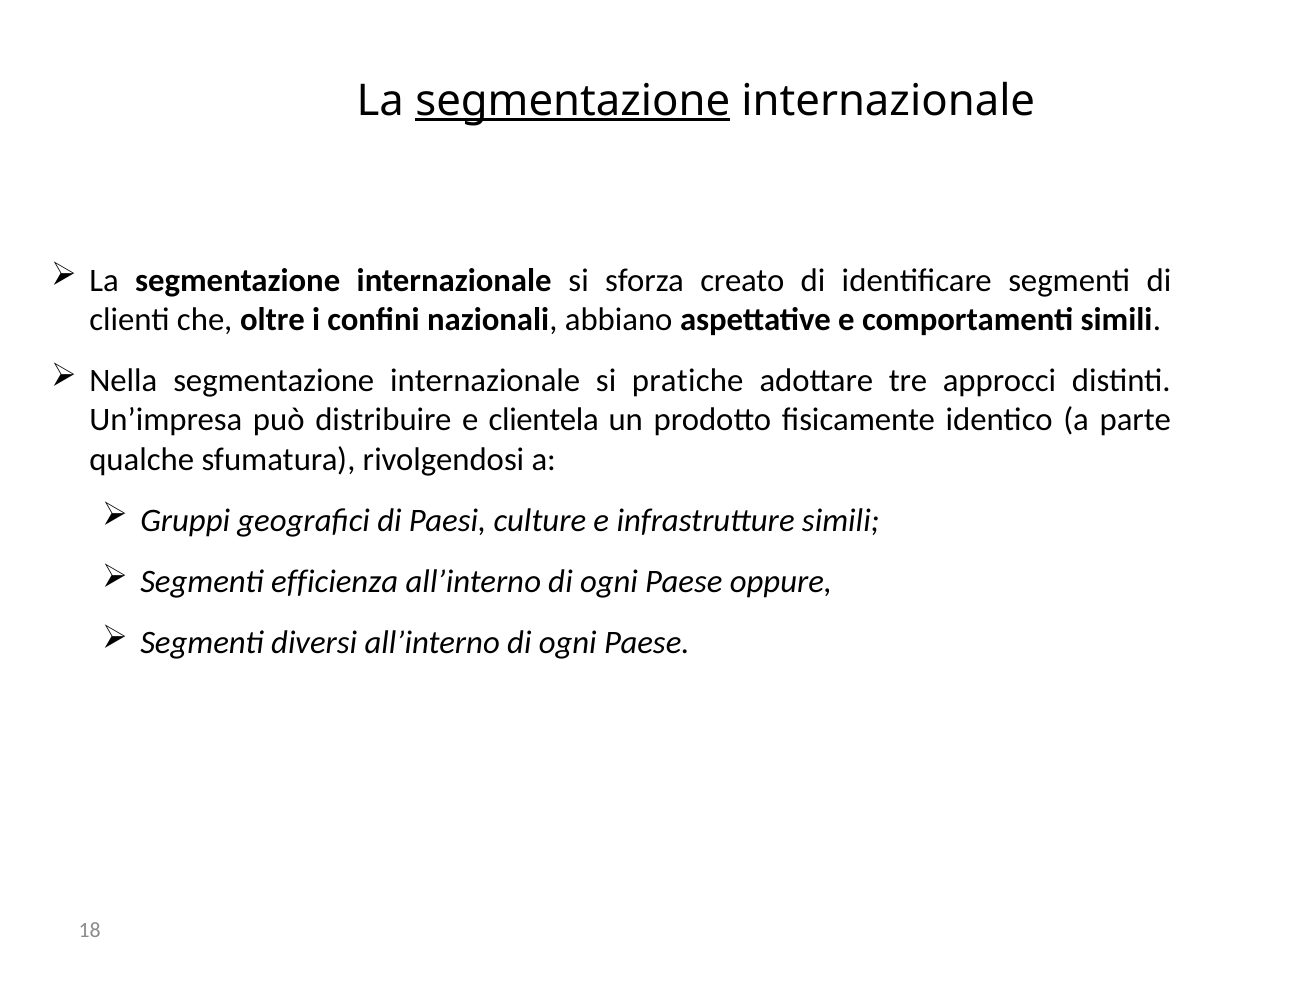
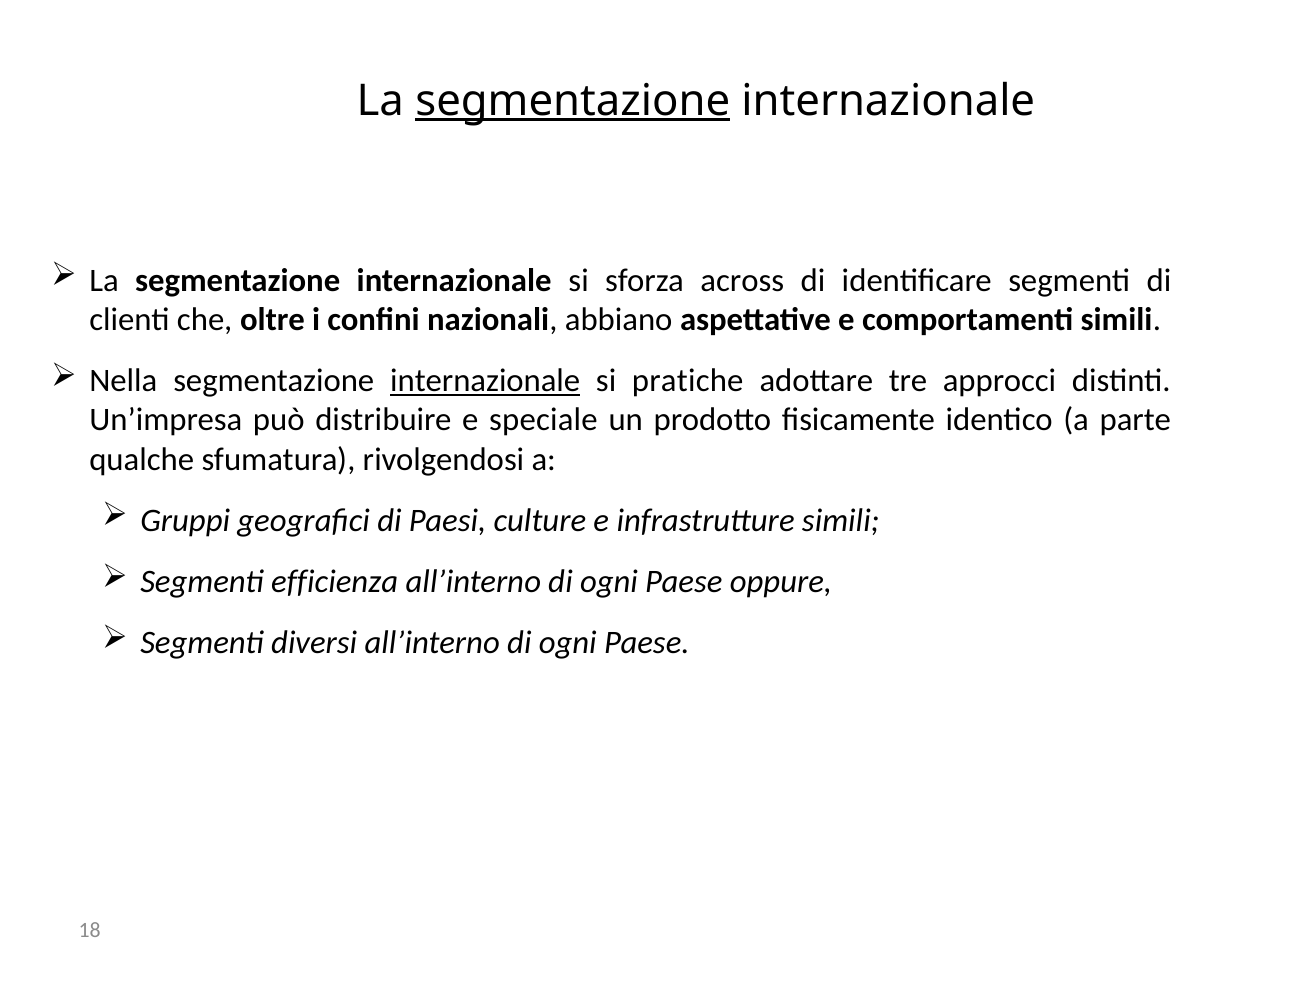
creato: creato -> across
internazionale at (485, 380) underline: none -> present
clientela: clientela -> speciale
